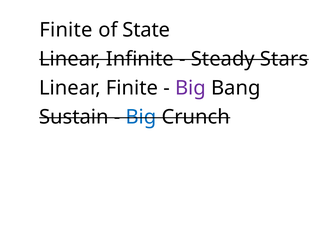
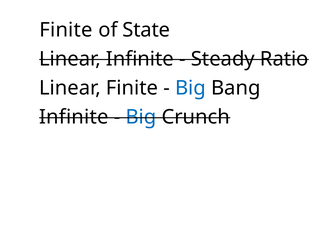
Stars: Stars -> Ratio
Big at (190, 88) colour: purple -> blue
Sustain at (74, 117): Sustain -> Infinite
